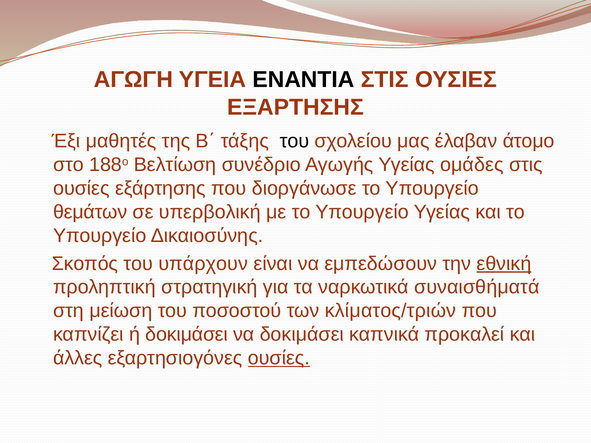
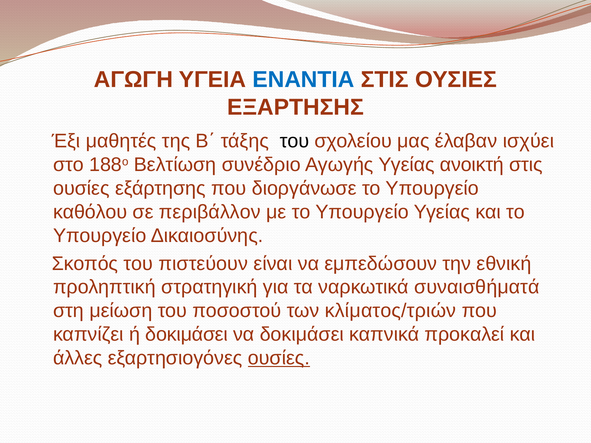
ΕΝΑΝΤΙΑ colour: black -> blue
άτομο: άτομο -> ισχύει
ομάδες: ομάδες -> ανοικτή
θεμάτων: θεμάτων -> καθόλου
υπερβολική: υπερβολική -> περιβάλλον
υπάρχουν: υπάρχουν -> πιστεύουν
εθνική underline: present -> none
